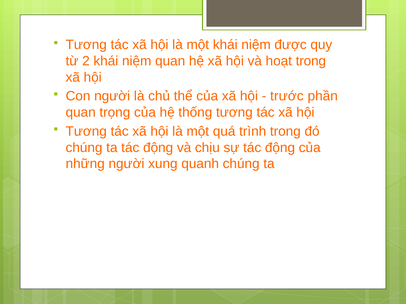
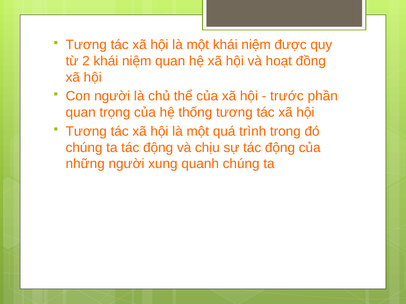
hoạt trong: trong -> đồng
